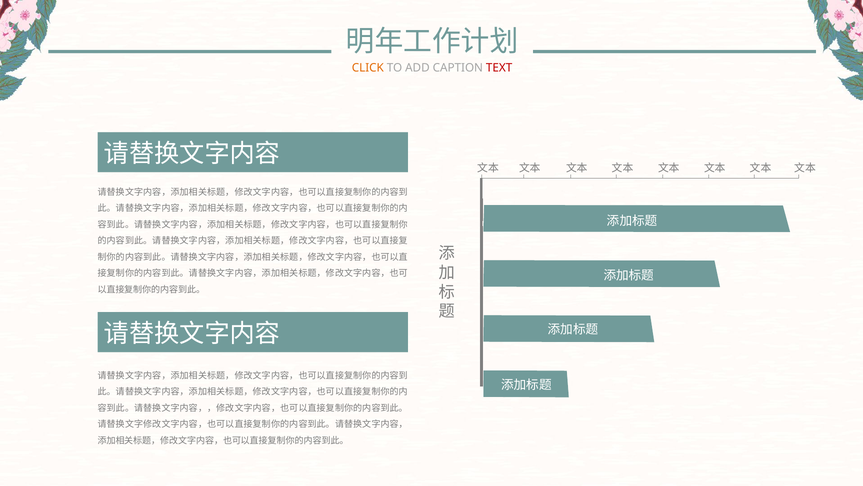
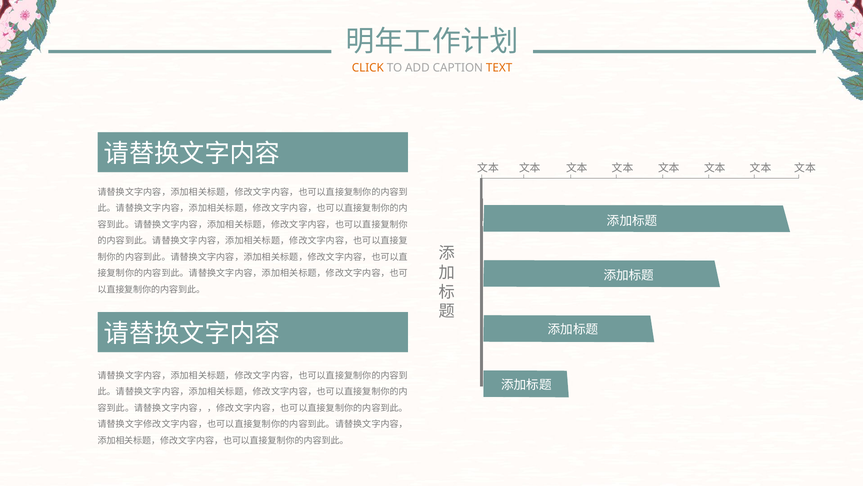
TEXT colour: red -> orange
